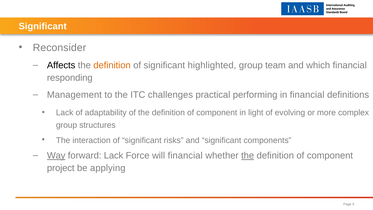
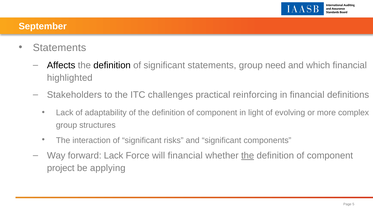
Significant at (43, 26): Significant -> September
Reconsider at (59, 48): Reconsider -> Statements
definition at (112, 65) colour: orange -> black
significant highlighted: highlighted -> statements
team: team -> need
responding: responding -> highlighted
Management: Management -> Stakeholders
performing: performing -> reinforcing
Way underline: present -> none
